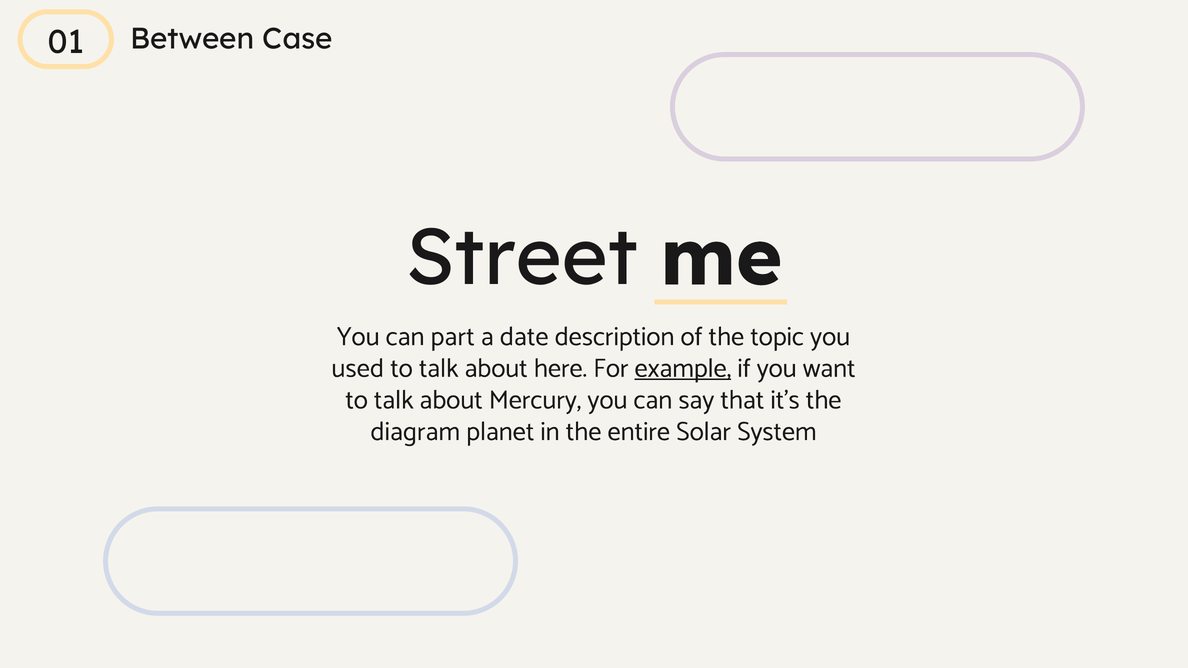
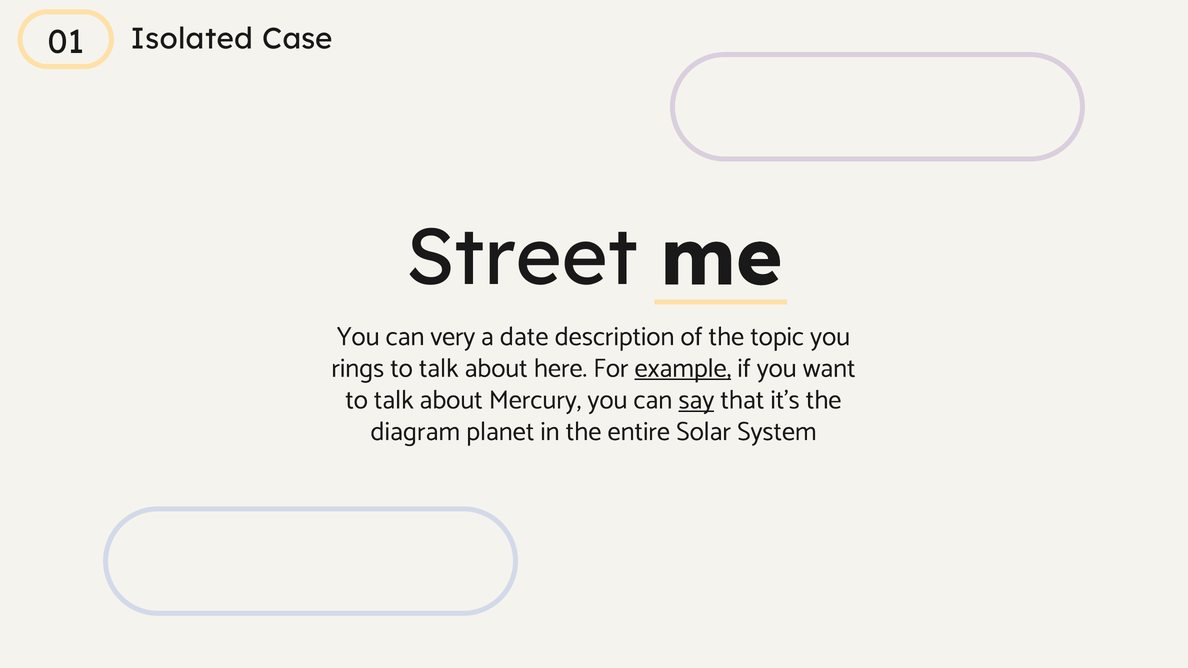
Between: Between -> Isolated
part: part -> very
used: used -> rings
say underline: none -> present
